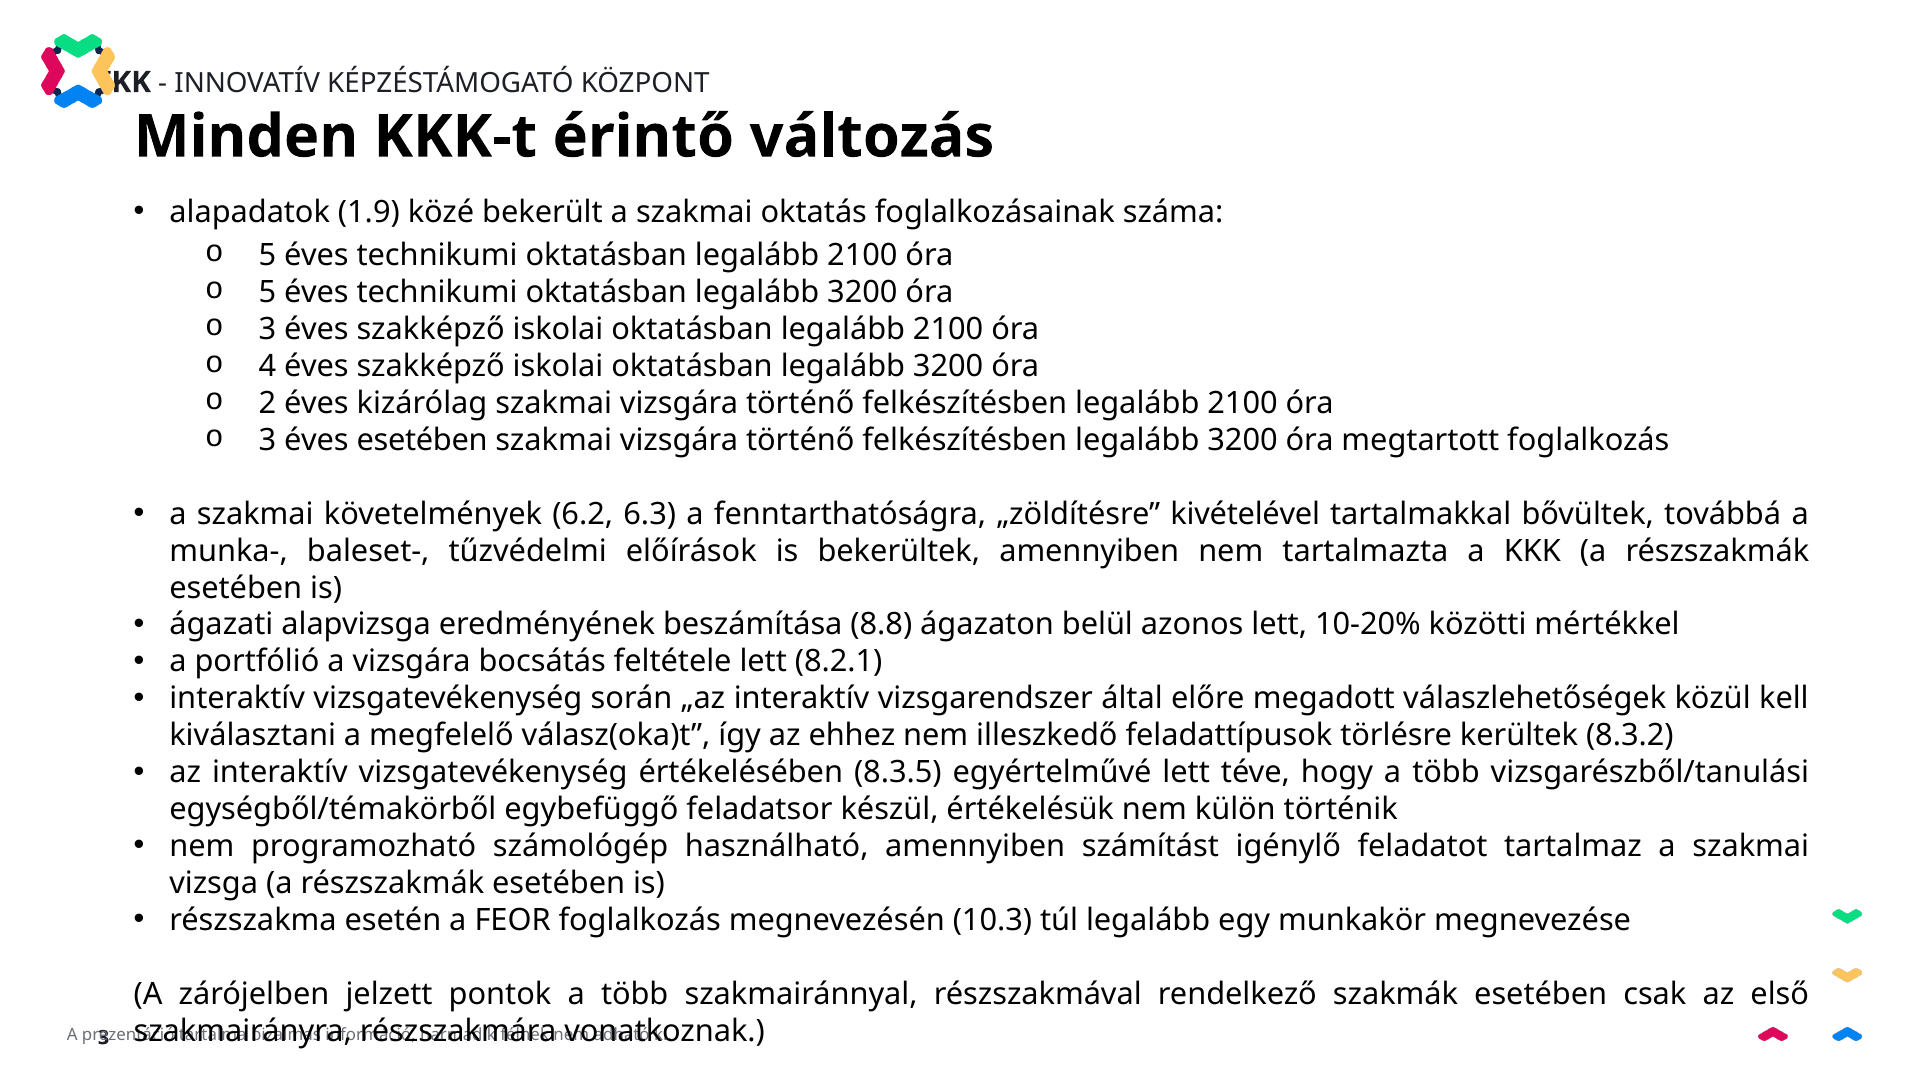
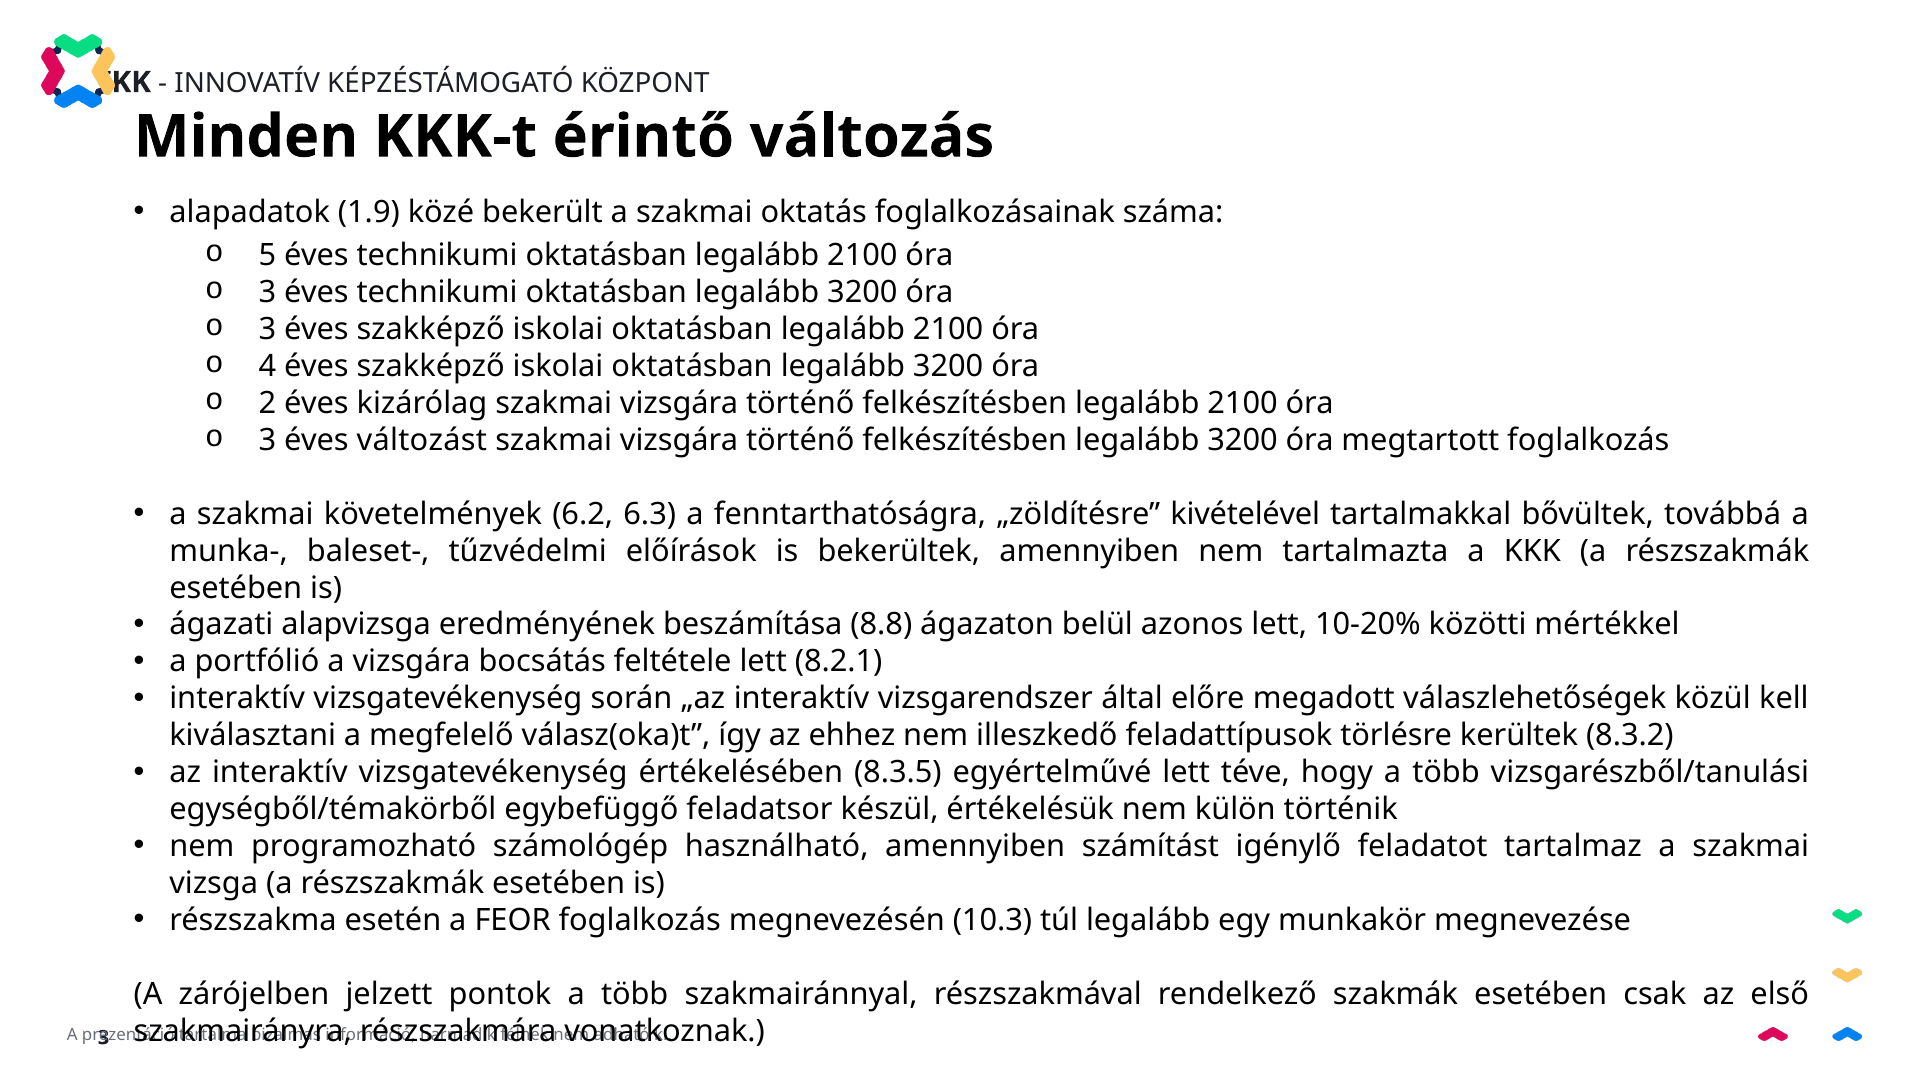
5 at (267, 292): 5 -> 3
éves esetében: esetében -> változást
